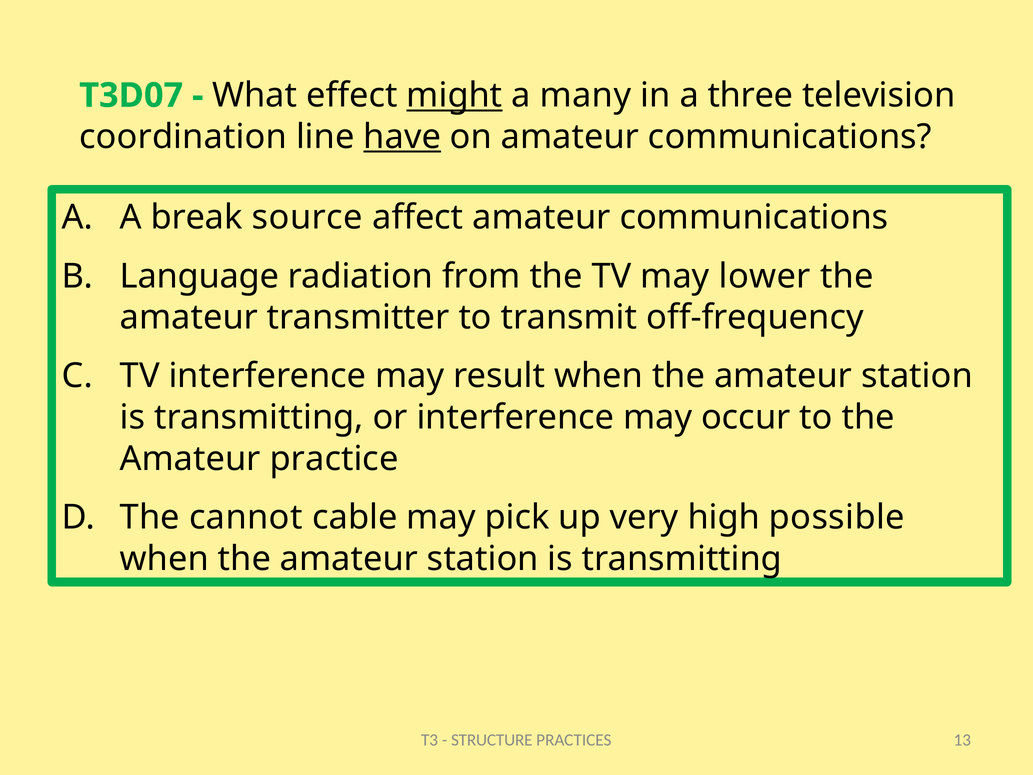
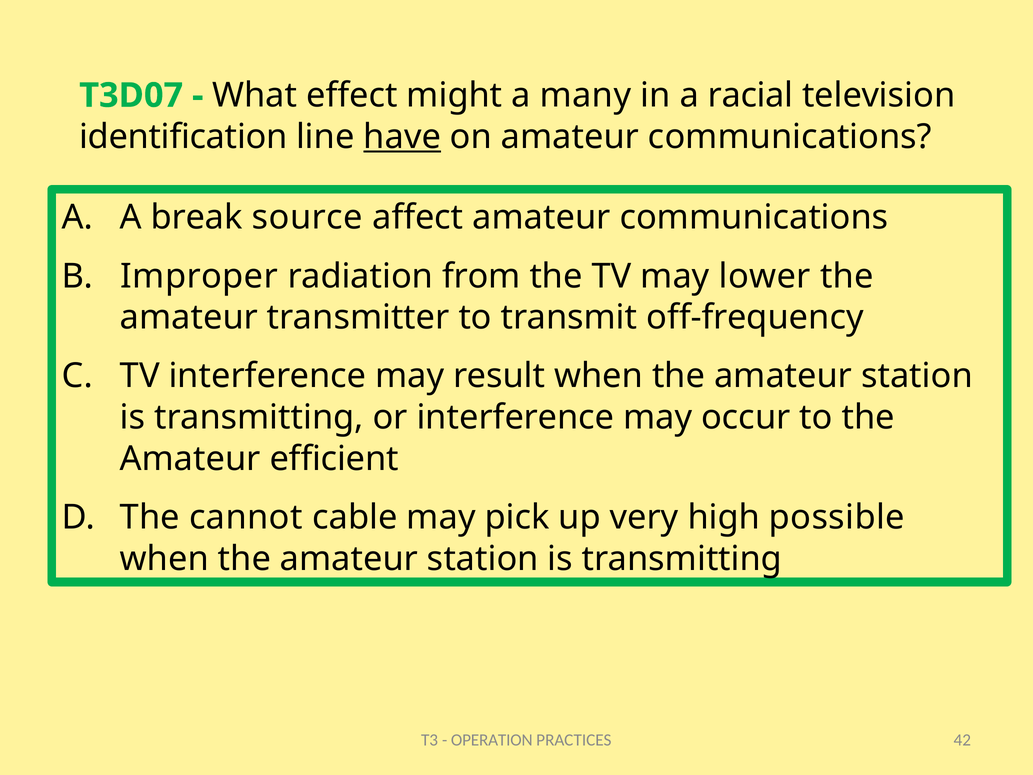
might underline: present -> none
three: three -> racial
coordination: coordination -> identification
Language: Language -> Improper
practice: practice -> efficient
STRUCTURE: STRUCTURE -> OPERATION
13: 13 -> 42
